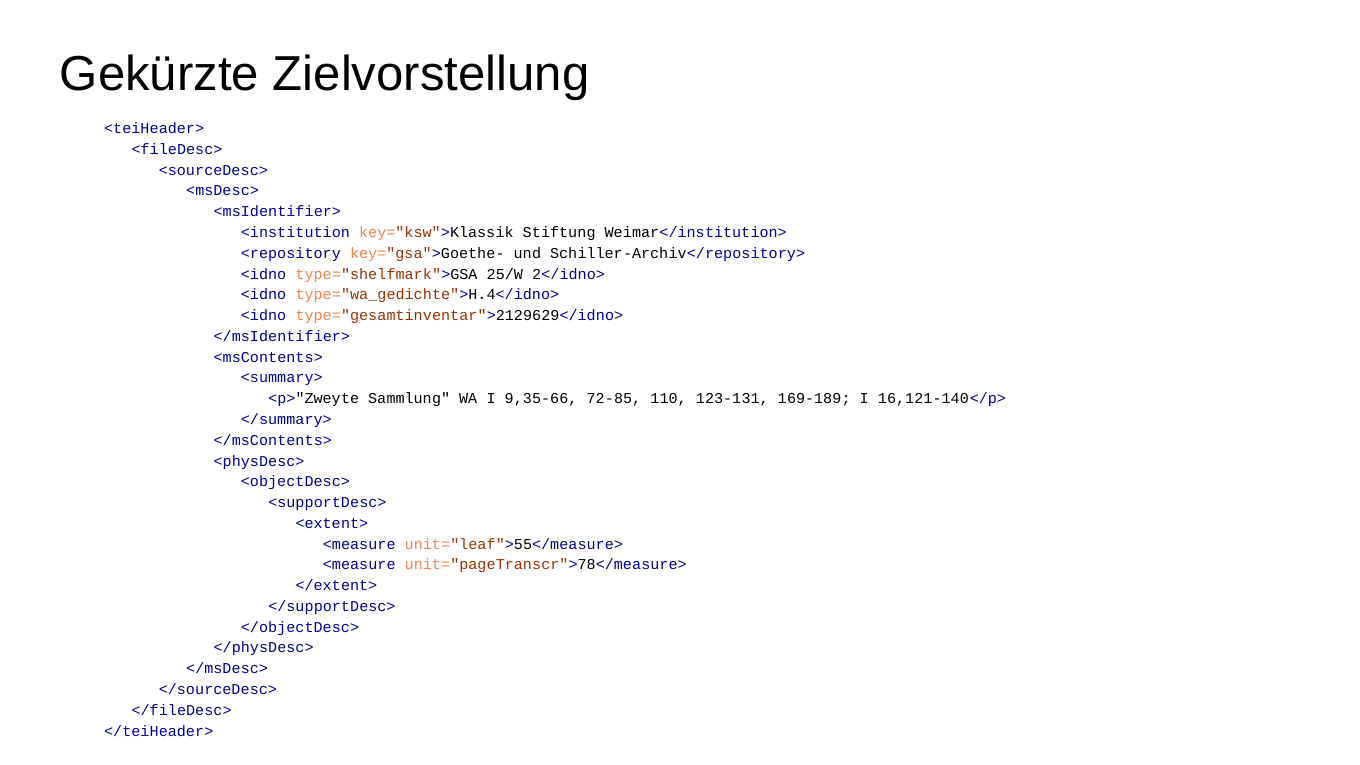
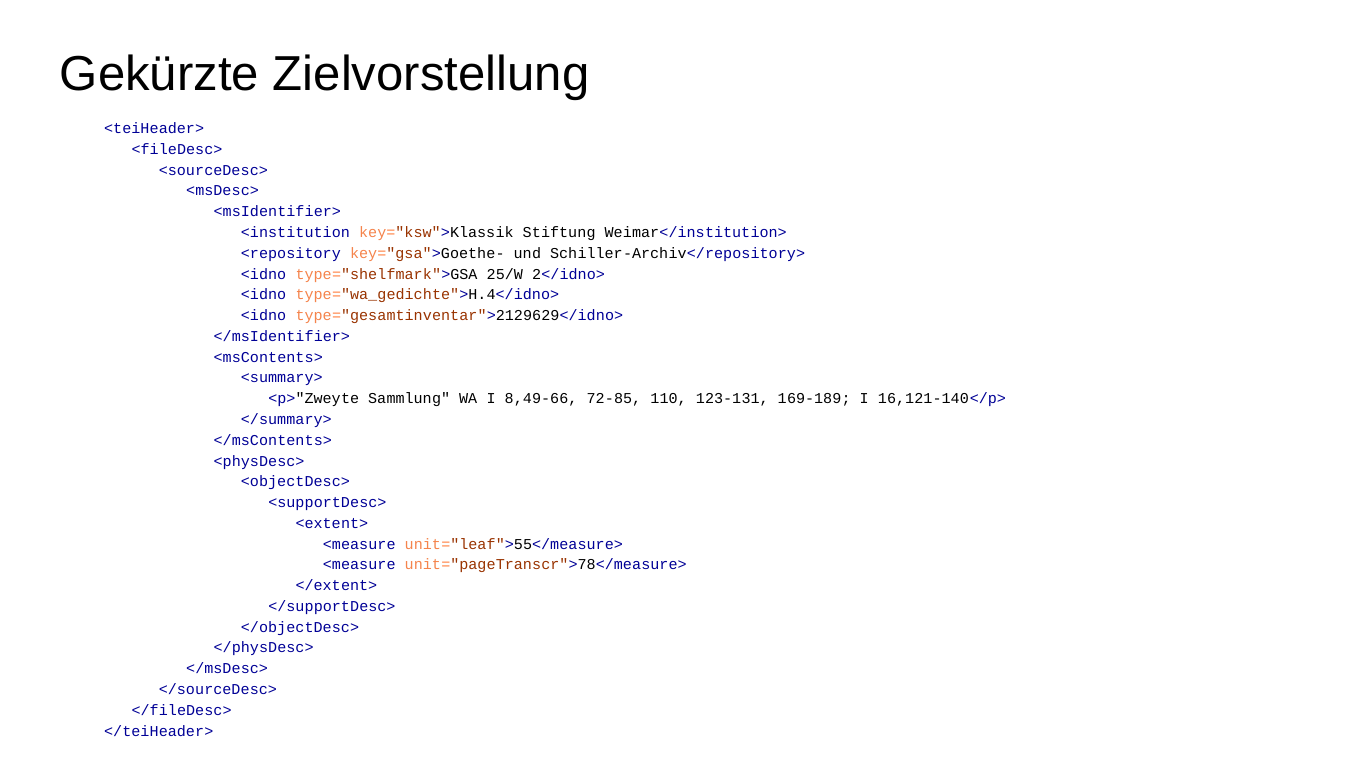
9,35-66: 9,35-66 -> 8,49-66
